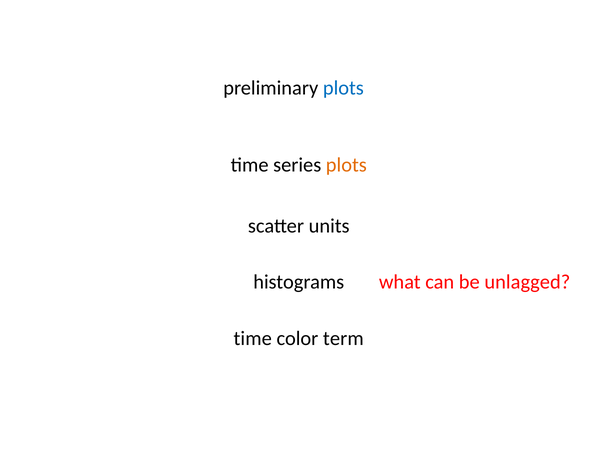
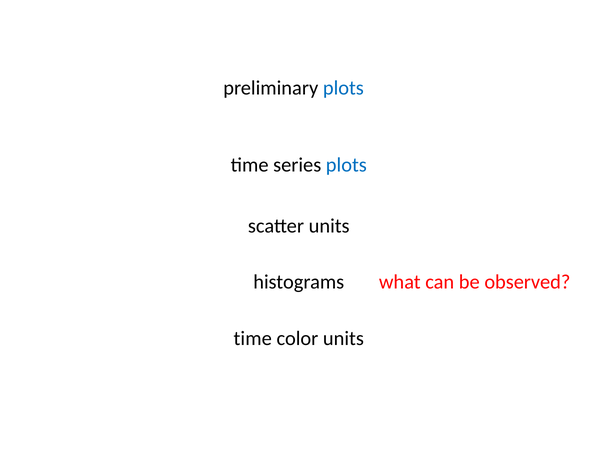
plots at (346, 165) colour: orange -> blue
unlagged: unlagged -> observed
color term: term -> units
